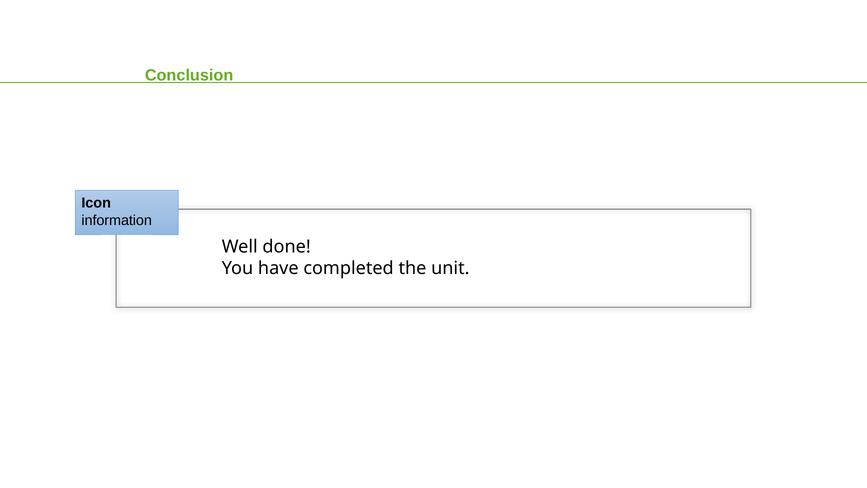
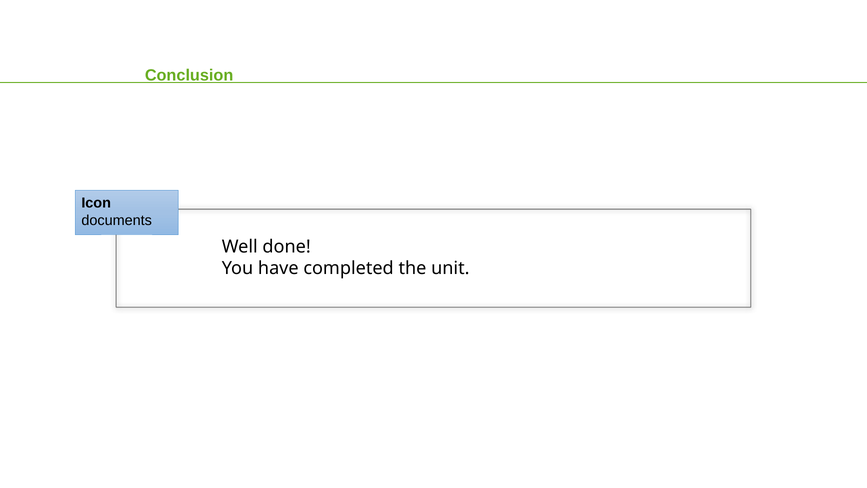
information: information -> documents
